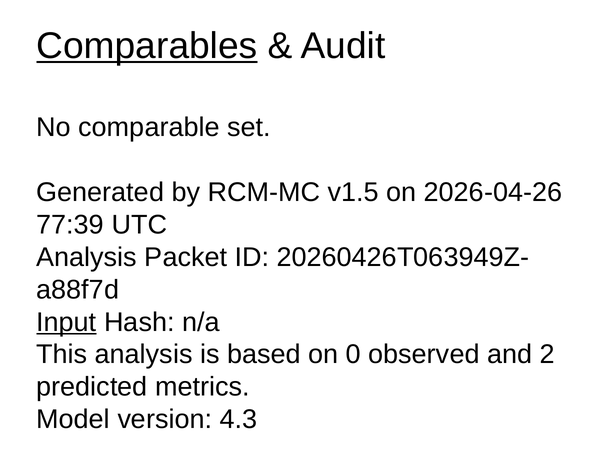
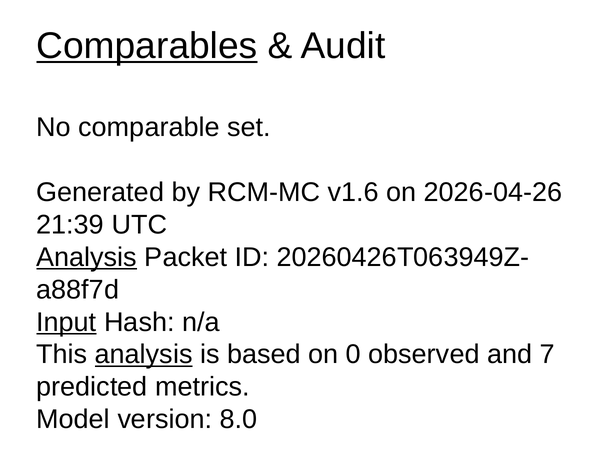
v1.5: v1.5 -> v1.6
77:39: 77:39 -> 21:39
Analysis at (87, 257) underline: none -> present
analysis at (144, 355) underline: none -> present
2: 2 -> 7
4.3: 4.3 -> 8.0
